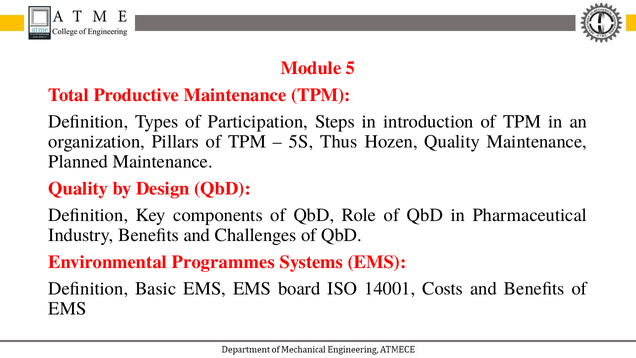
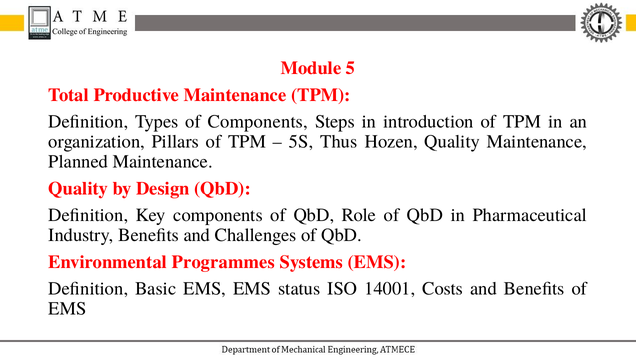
of Participation: Participation -> Components
board: board -> status
